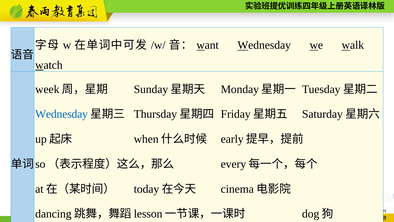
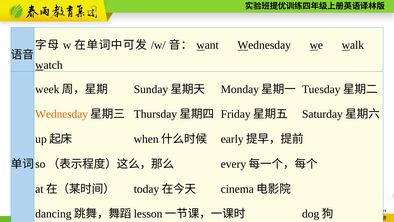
Wednesday at (62, 114) colour: blue -> orange
